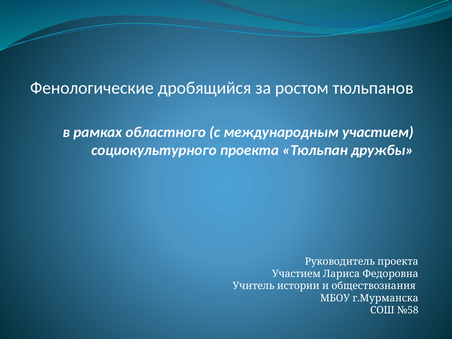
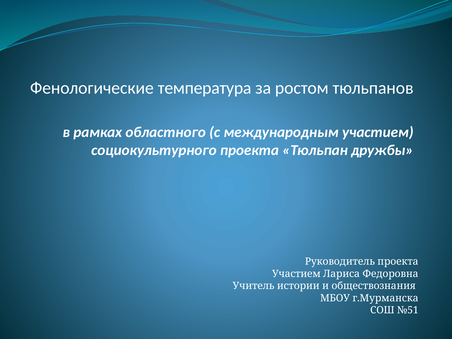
дробящийся: дробящийся -> температура
№58: №58 -> №51
